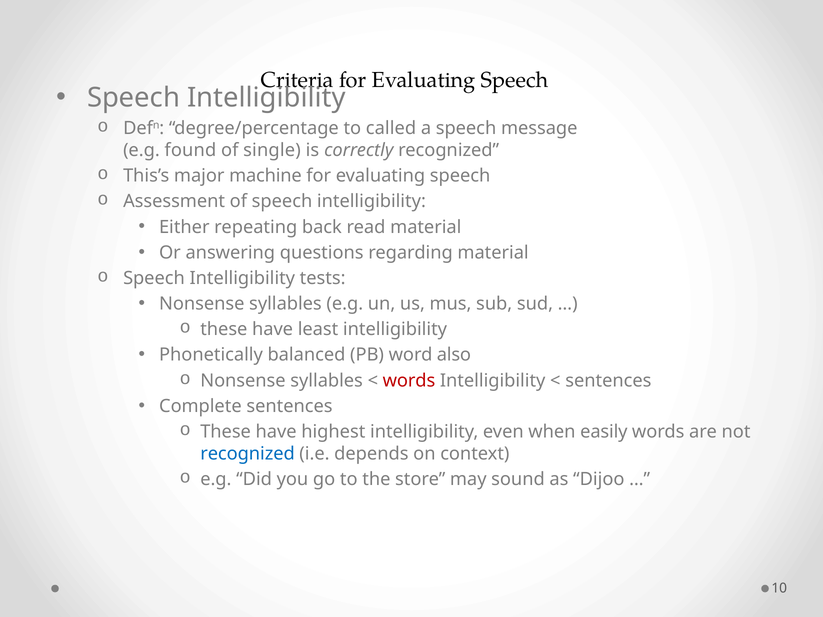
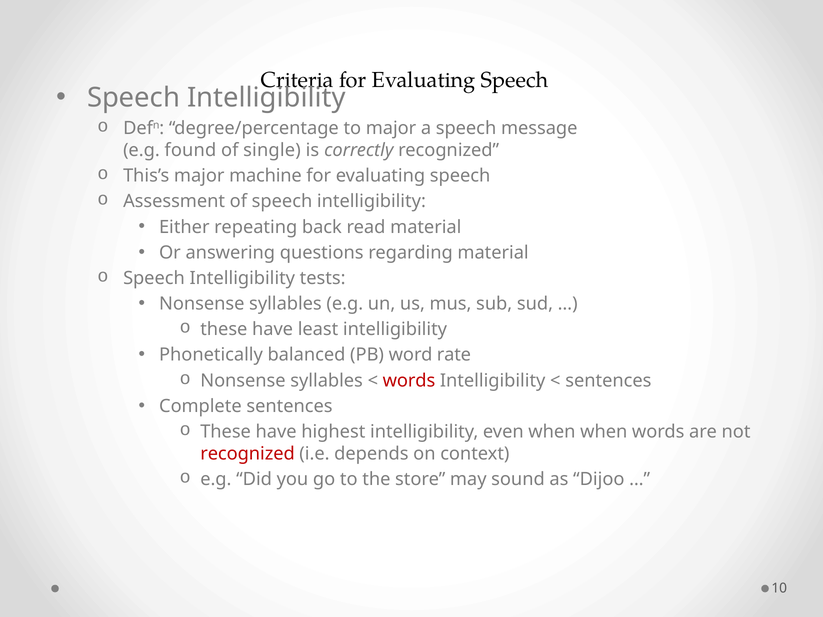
to called: called -> major
also: also -> rate
when easily: easily -> when
recognized at (248, 454) colour: blue -> red
